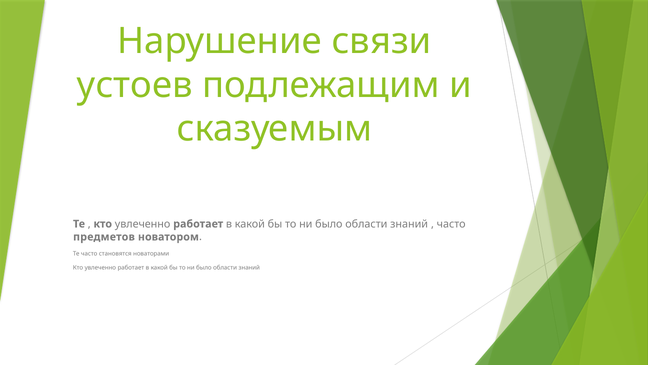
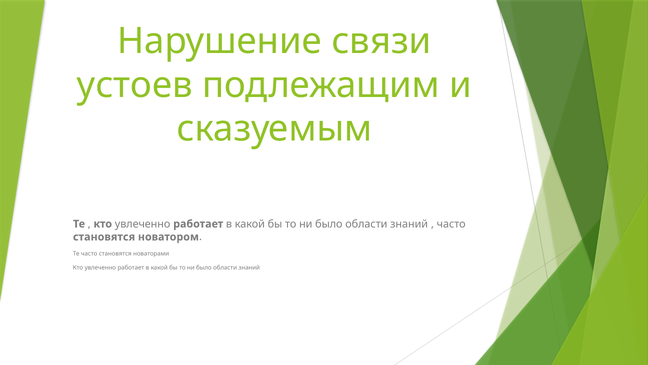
предметов at (104, 237): предметов -> становятся
